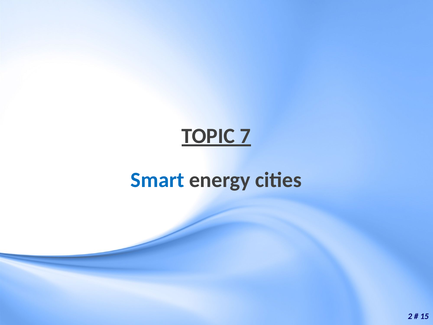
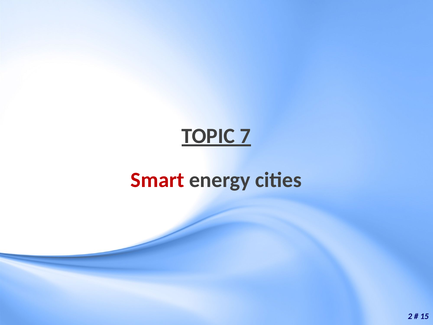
Smart colour: blue -> red
